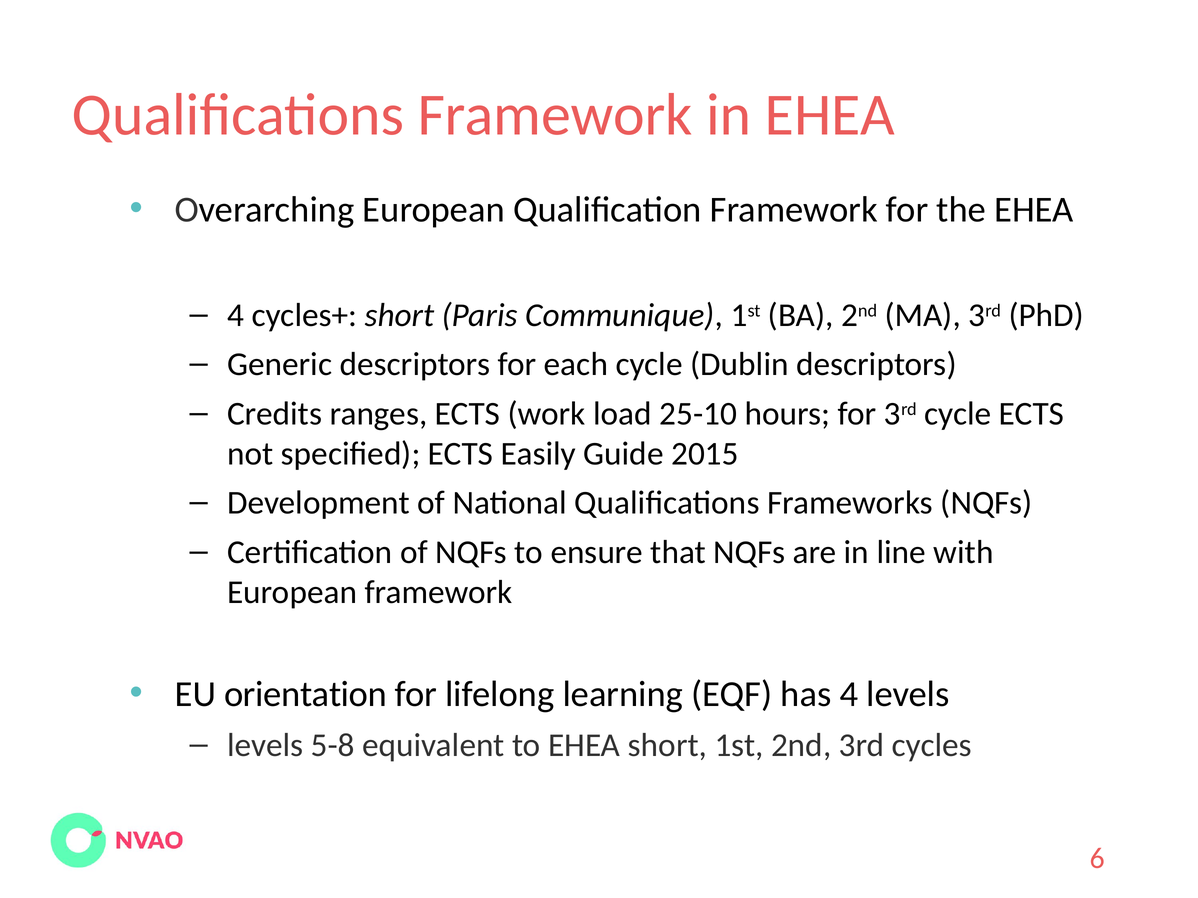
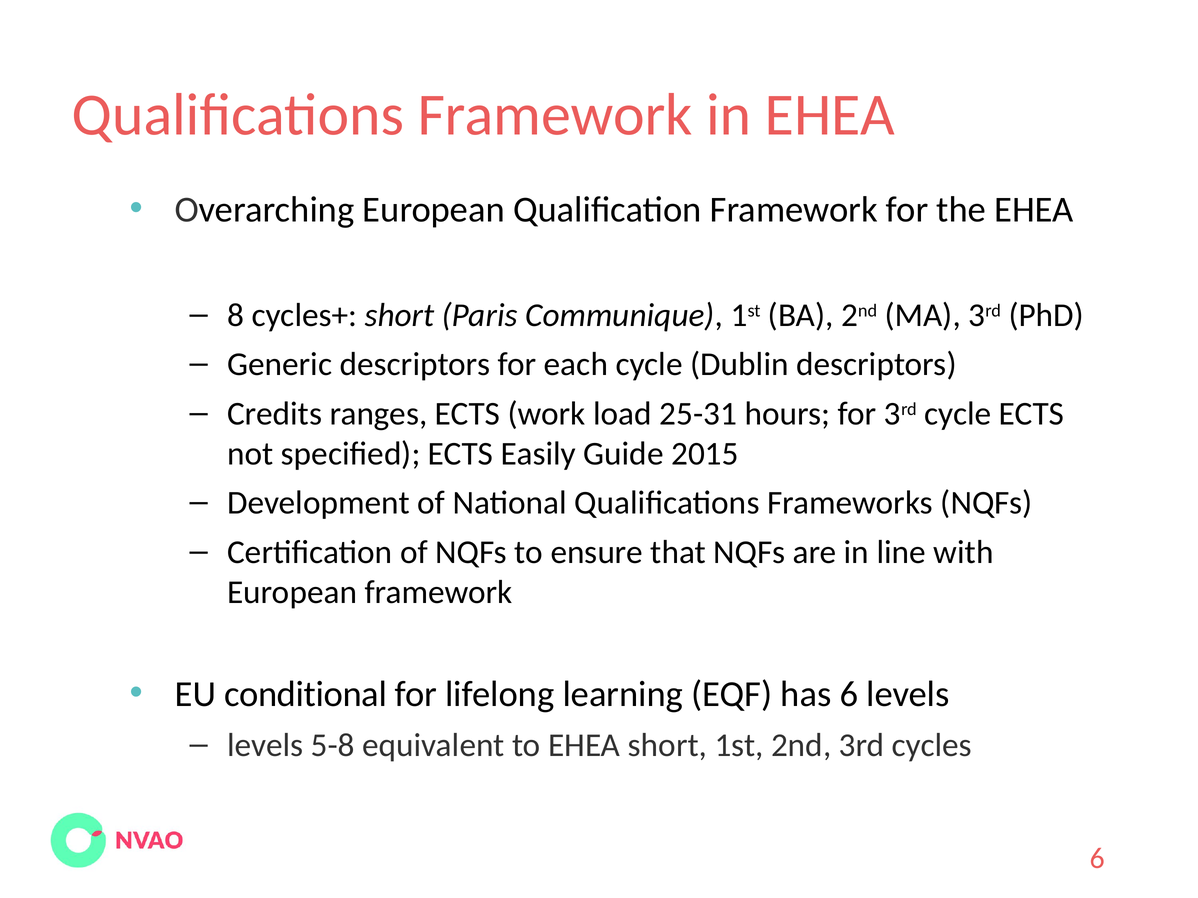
4 at (236, 315): 4 -> 8
25-10: 25-10 -> 25-31
orientation: orientation -> conditional
has 4: 4 -> 6
